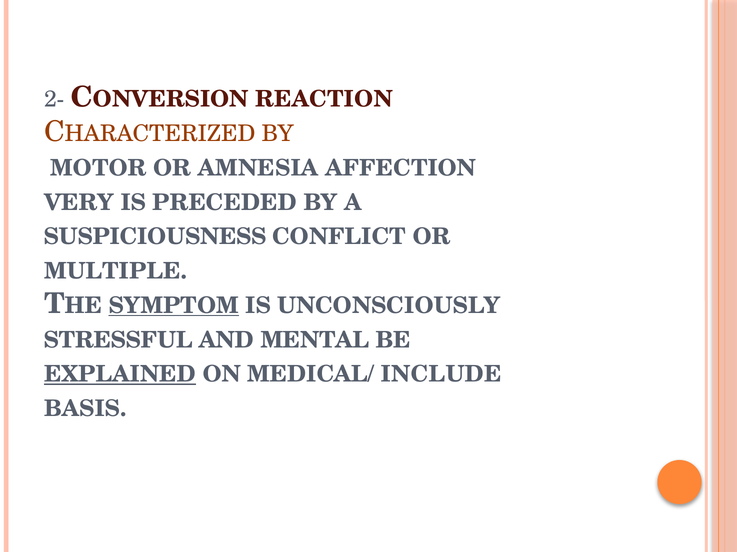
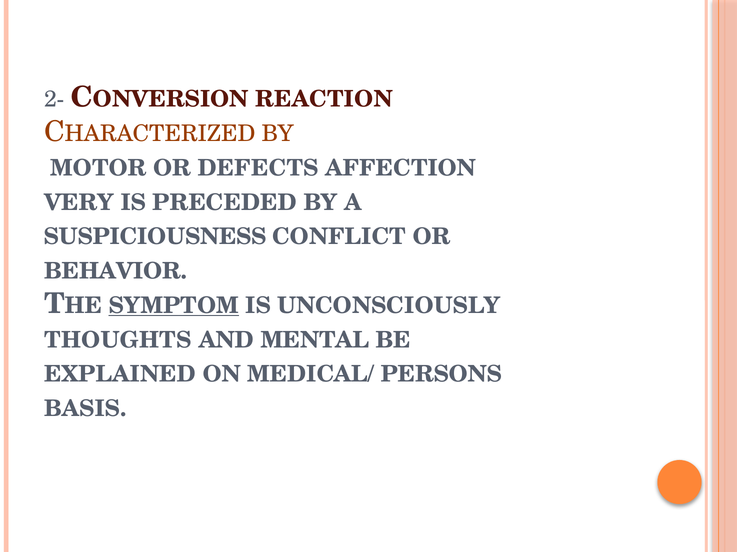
AMNESIA: AMNESIA -> DEFECTS
MULTIPLE: MULTIPLE -> BEHAVIOR
STRESSFUL: STRESSFUL -> THOUGHTS
EXPLAINED underline: present -> none
INCLUDE: INCLUDE -> PERSONS
